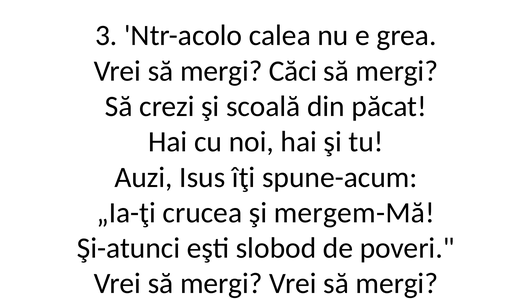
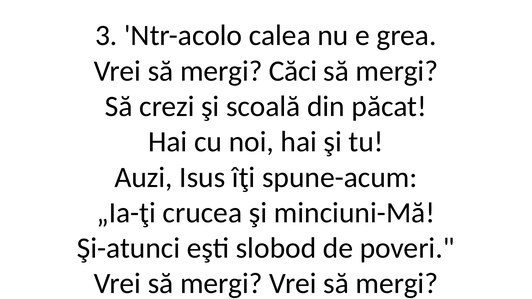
mergem-Mă: mergem-Mă -> minciuni-Mă
